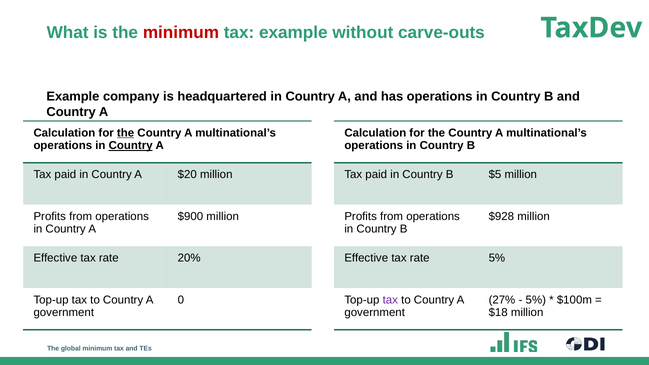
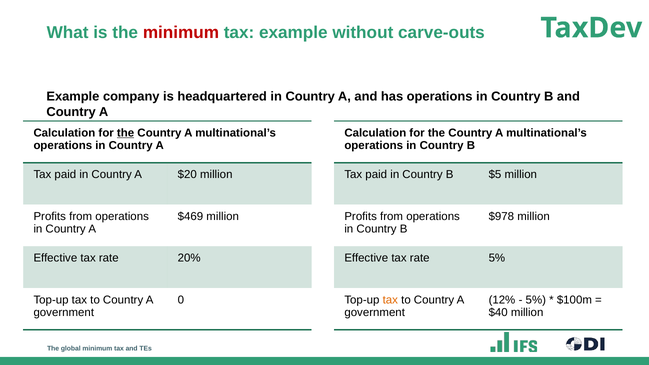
Country at (131, 146) underline: present -> none
$900: $900 -> $469
$928: $928 -> $978
tax at (390, 300) colour: purple -> orange
27%: 27% -> 12%
$18: $18 -> $40
